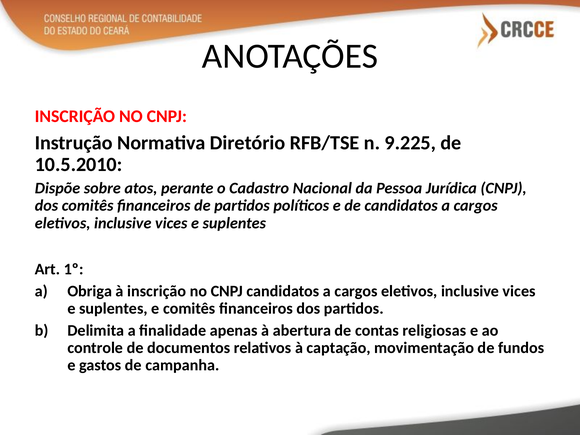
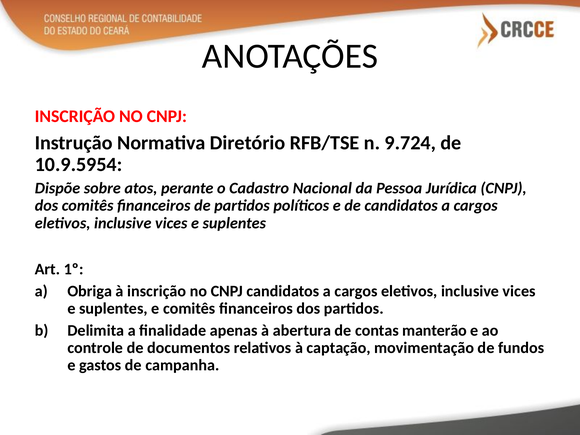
9.225: 9.225 -> 9.724
10.5.2010: 10.5.2010 -> 10.9.5954
religiosas: religiosas -> manterão
